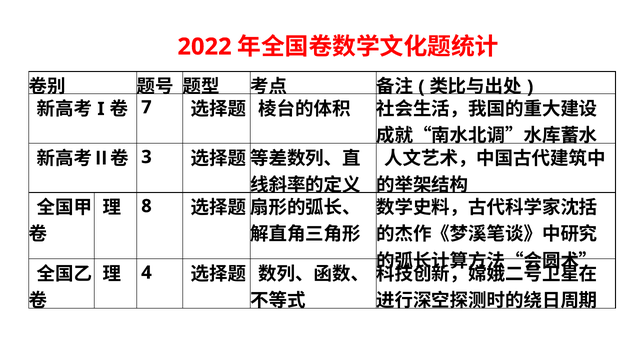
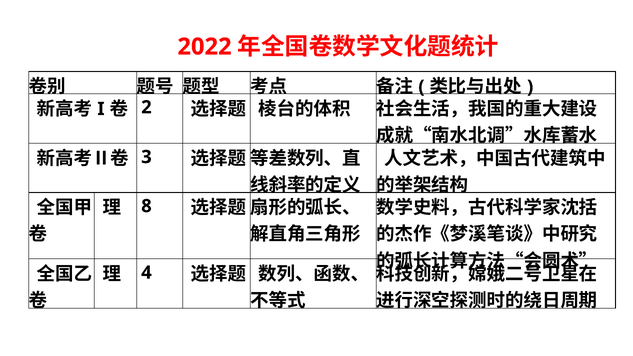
7: 7 -> 2
